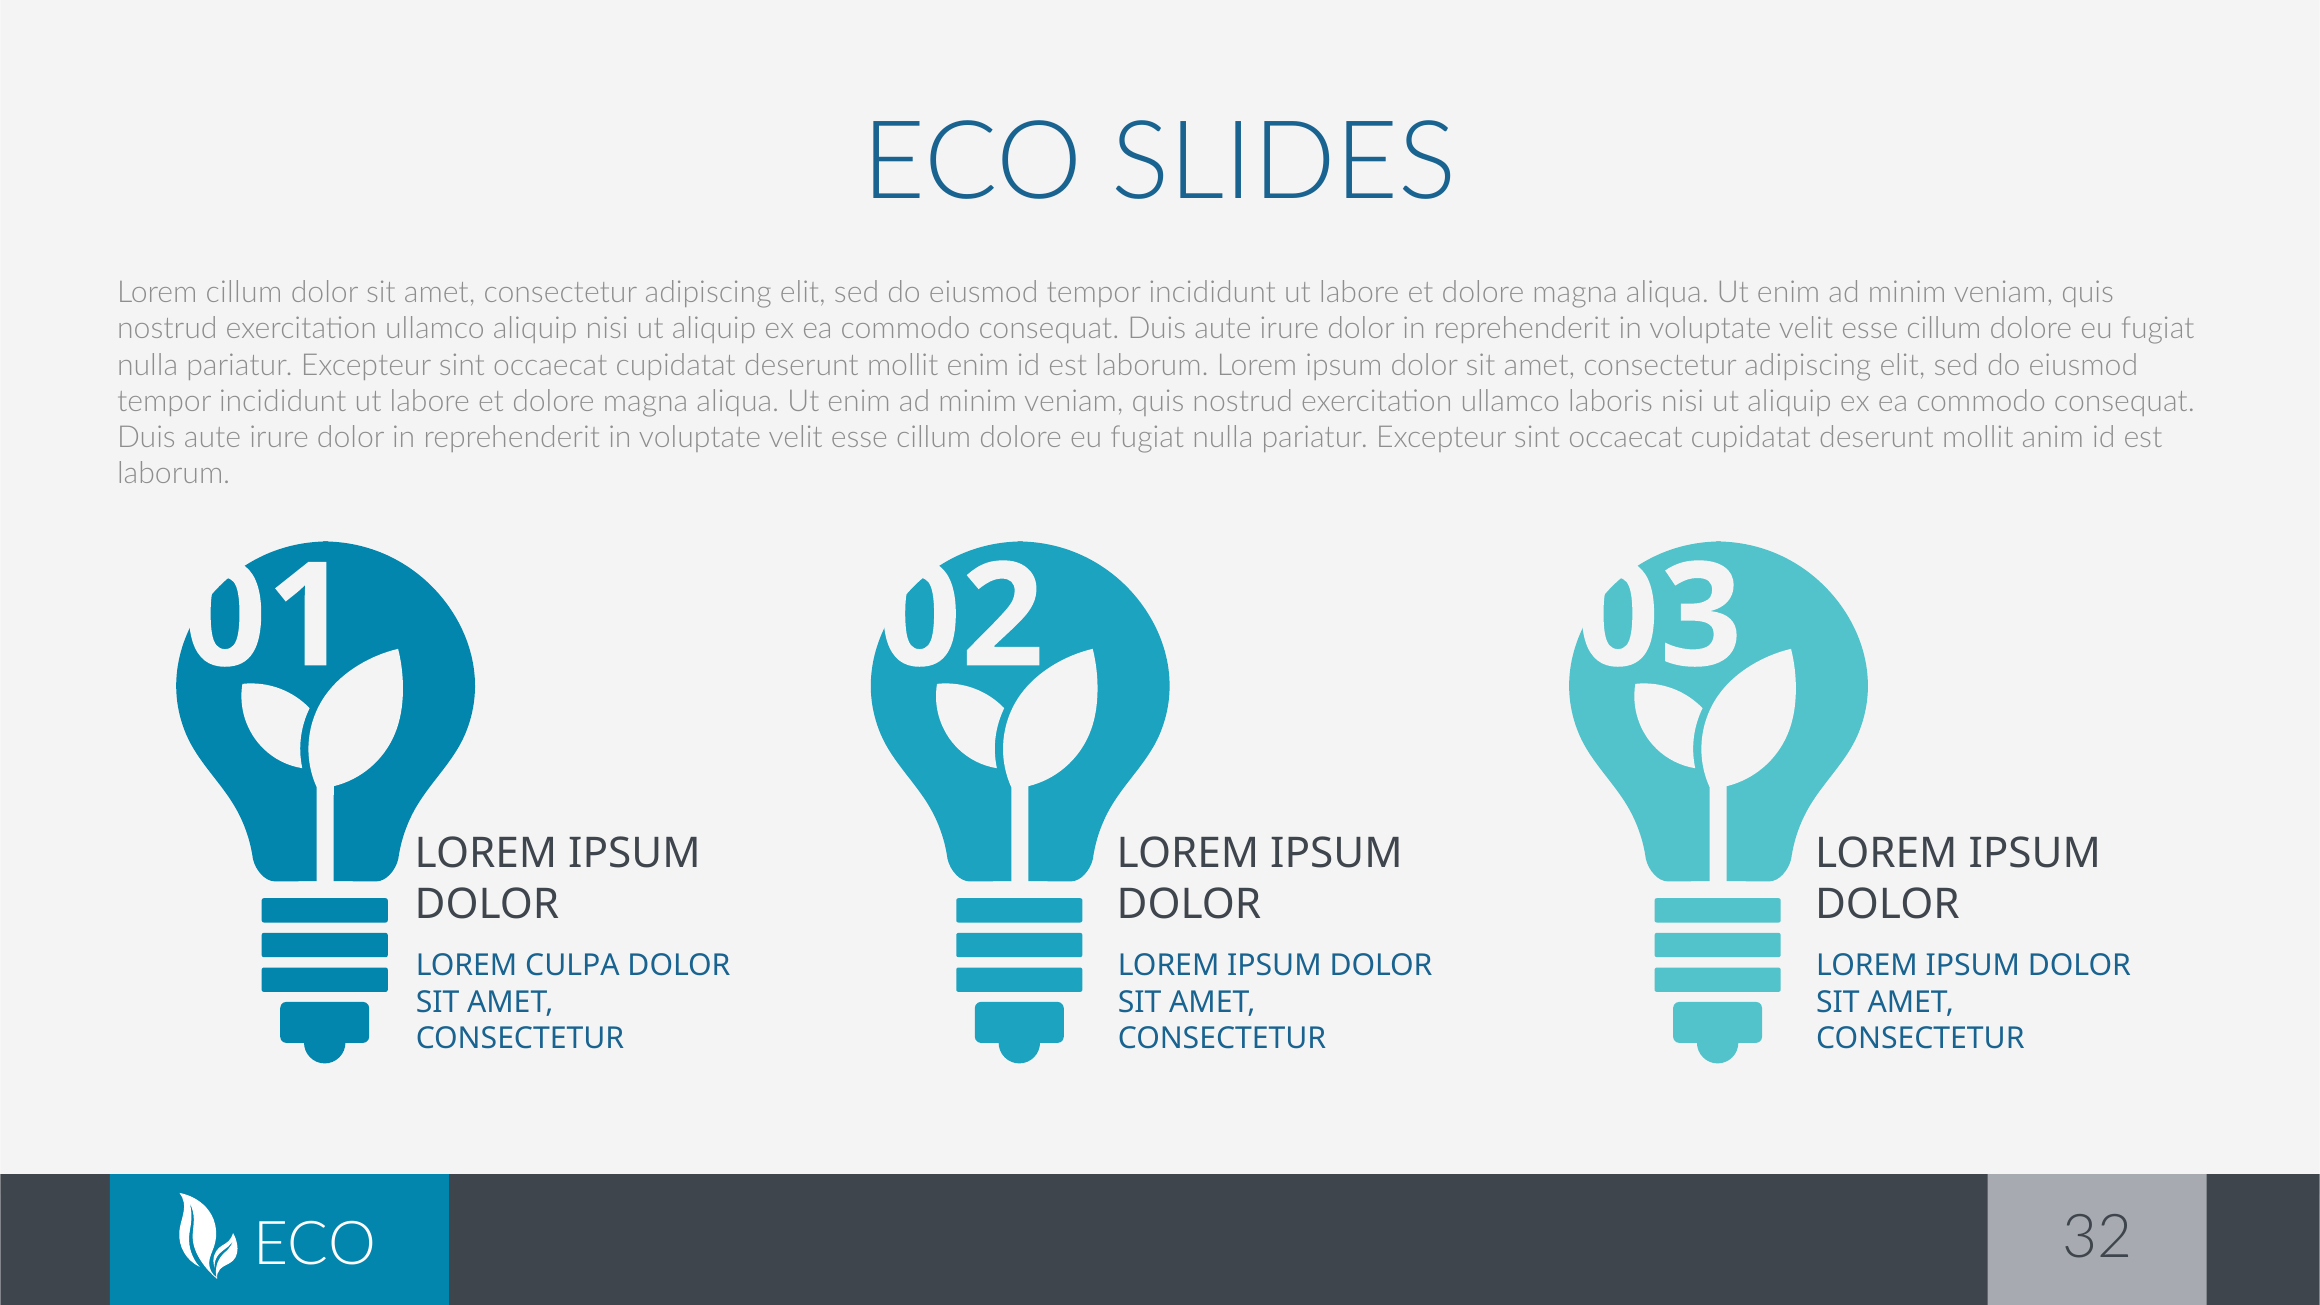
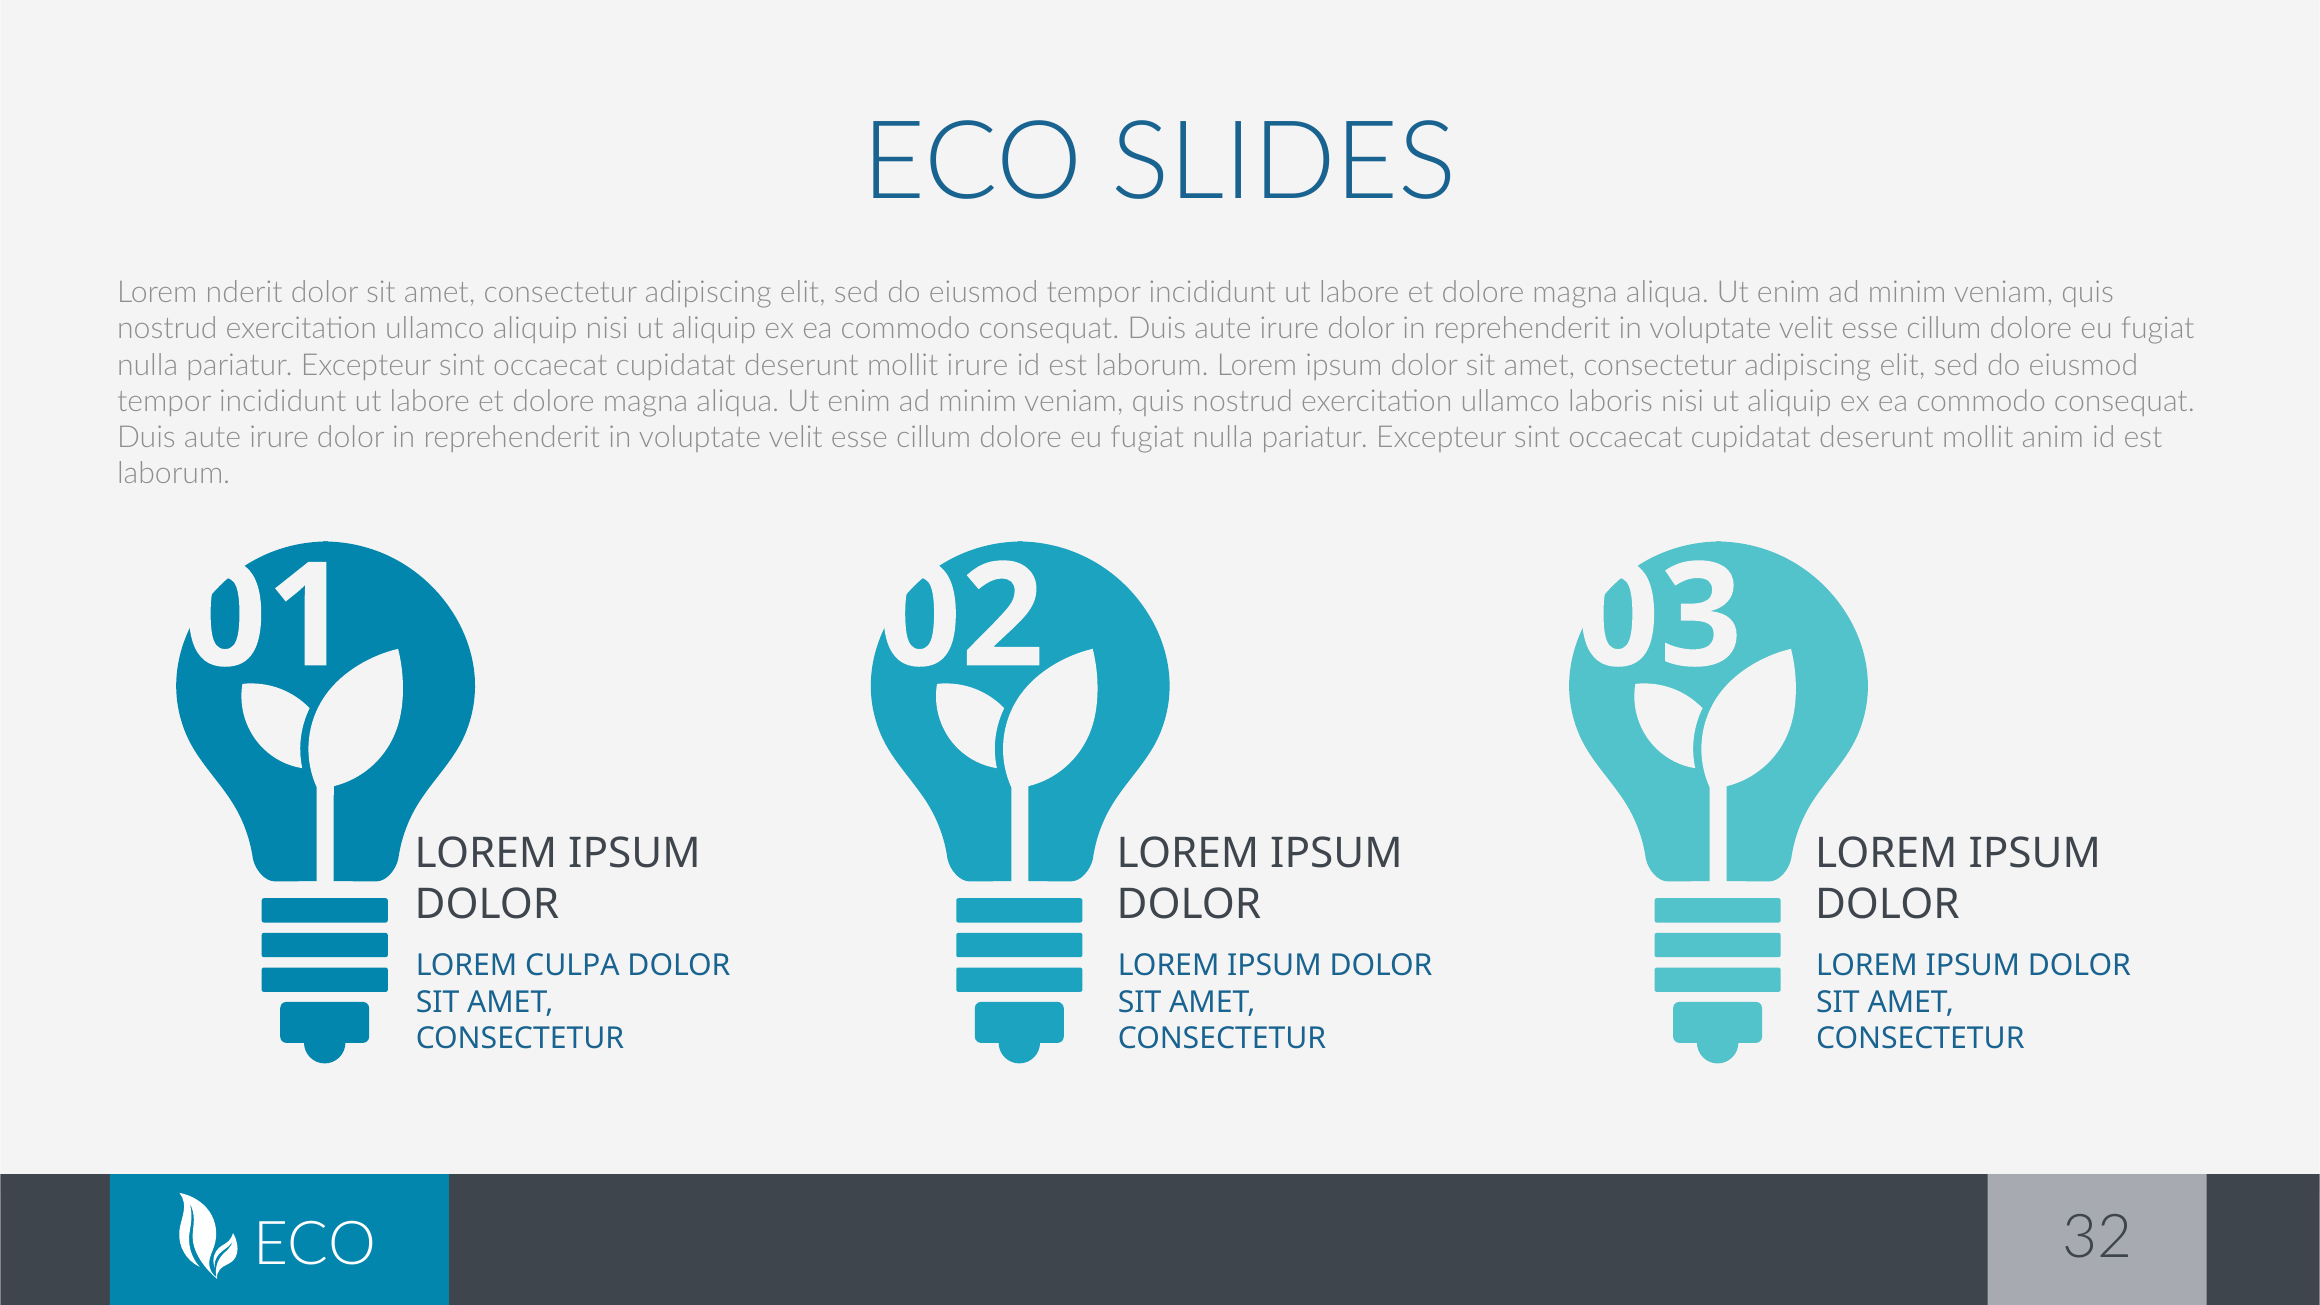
Lorem cillum: cillum -> nderit
mollit enim: enim -> irure
